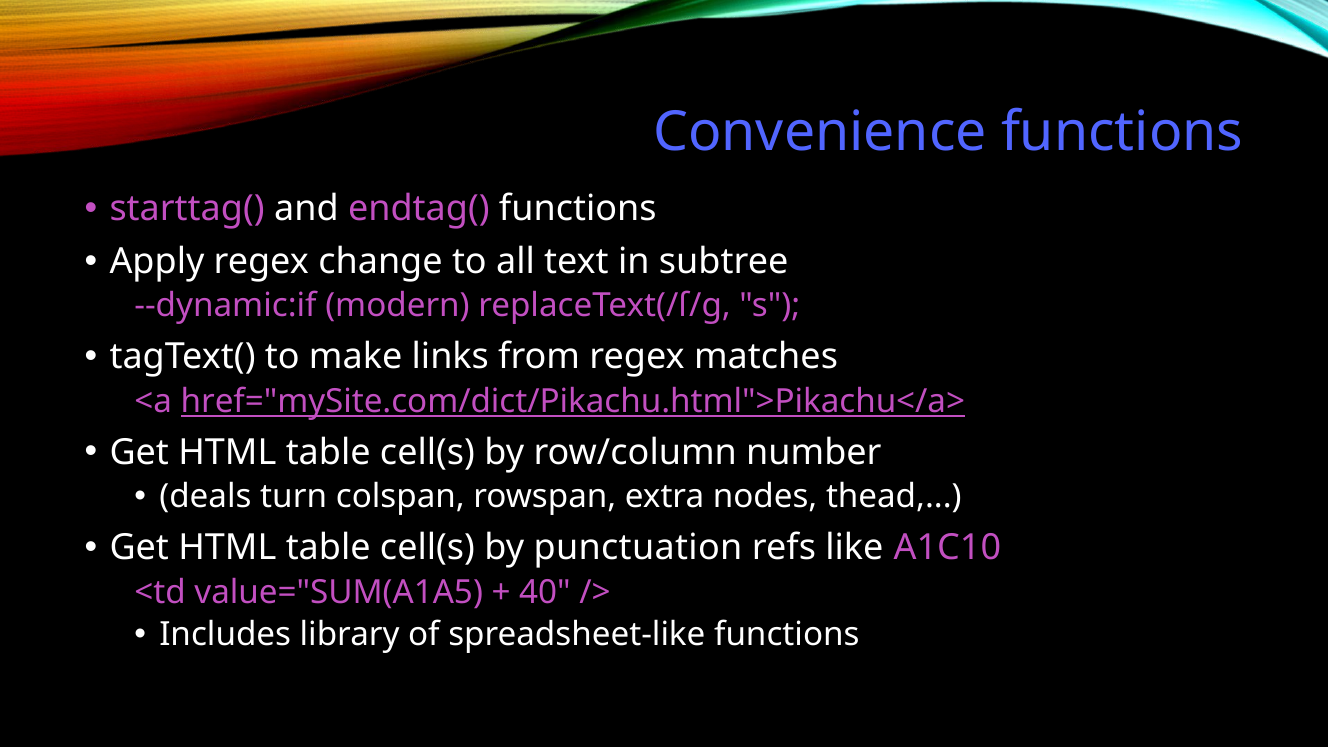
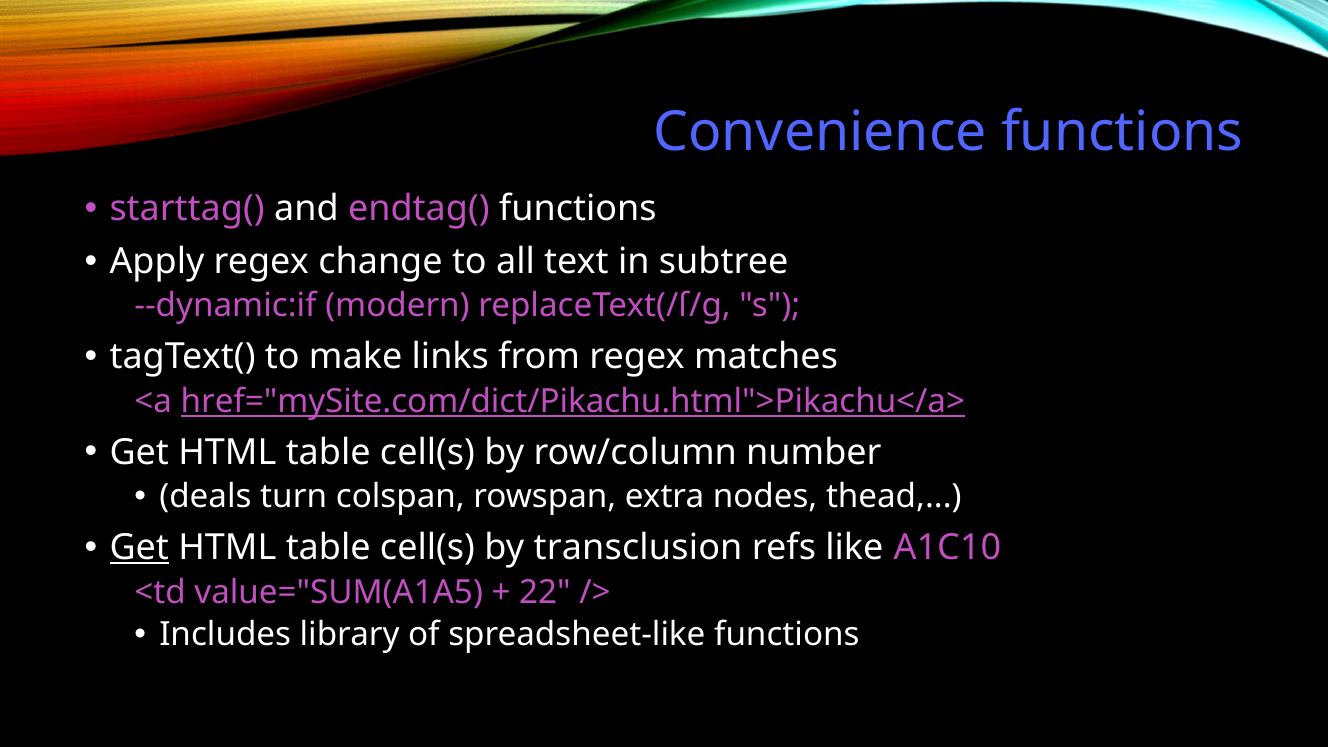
Get at (139, 548) underline: none -> present
punctuation: punctuation -> transclusion
40: 40 -> 22
